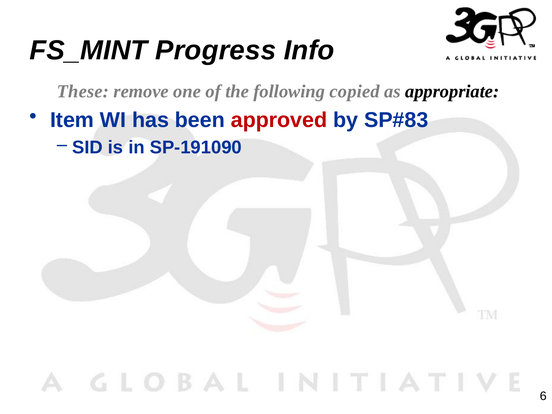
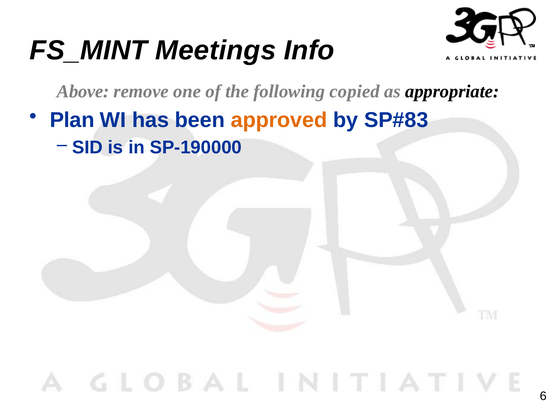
Progress: Progress -> Meetings
These: These -> Above
Item: Item -> Plan
approved colour: red -> orange
SP-191090: SP-191090 -> SP-190000
